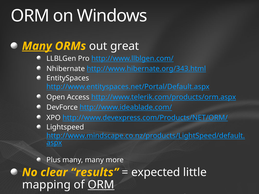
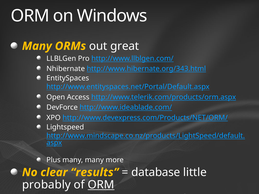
Many at (37, 46) underline: present -> none
expected: expected -> database
mapping: mapping -> probably
